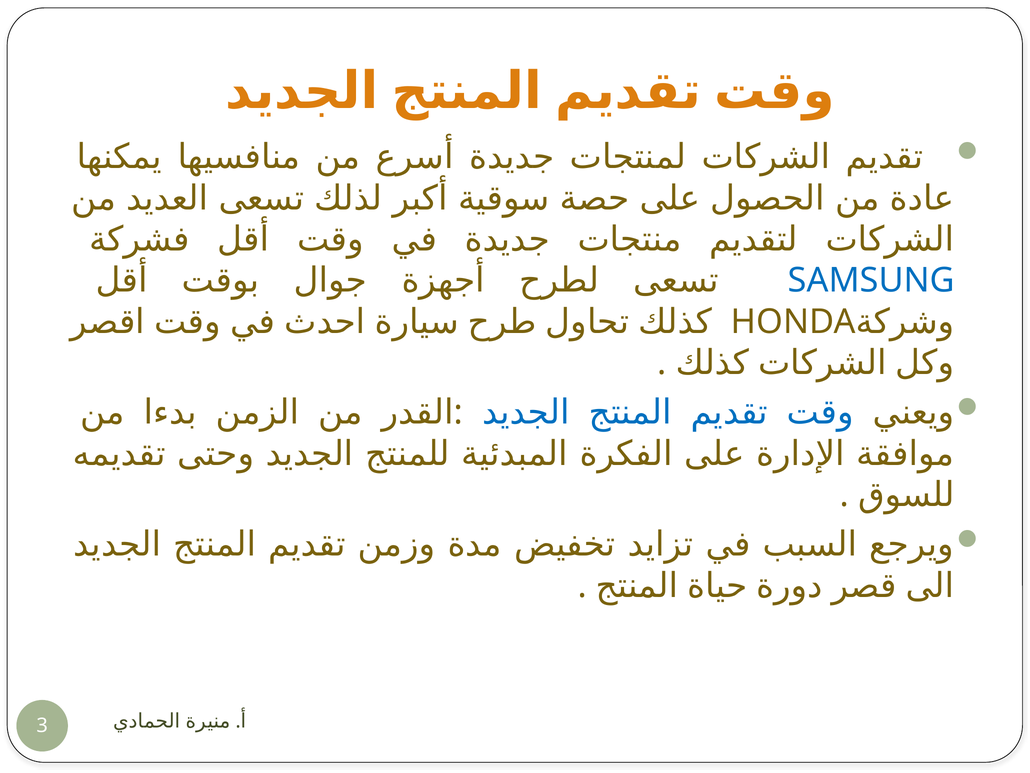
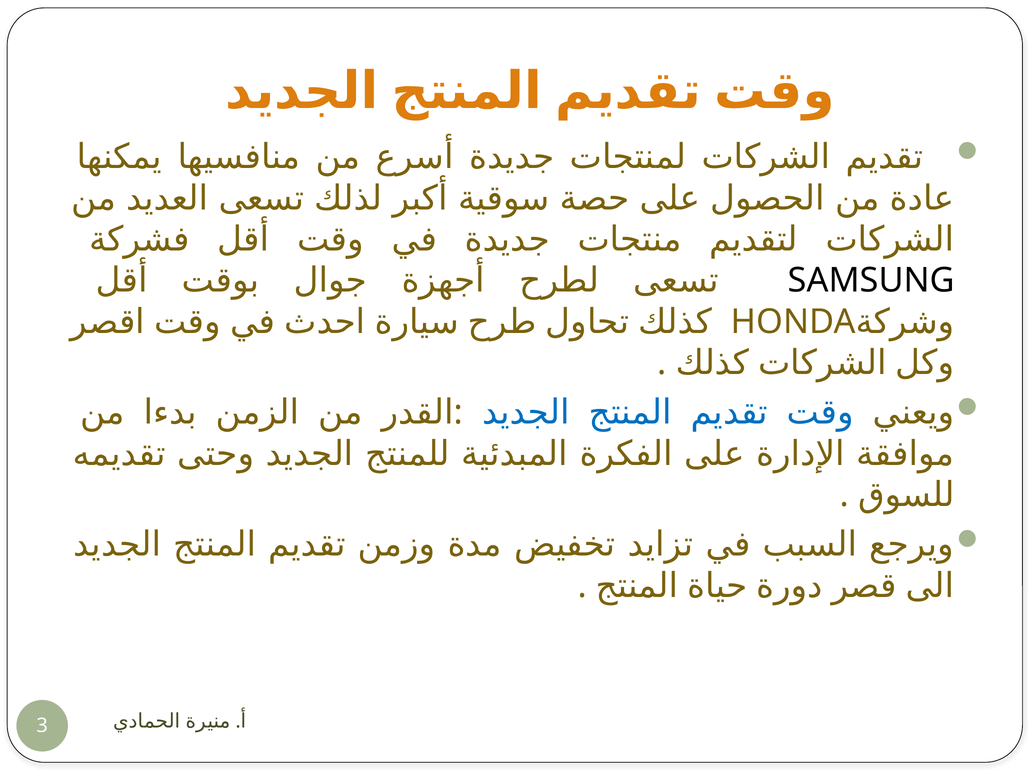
SAMSUNG colour: blue -> black
